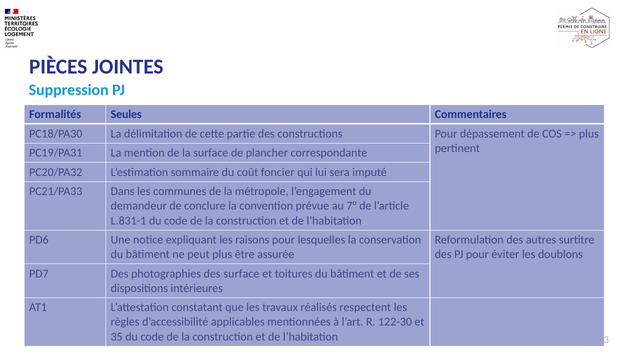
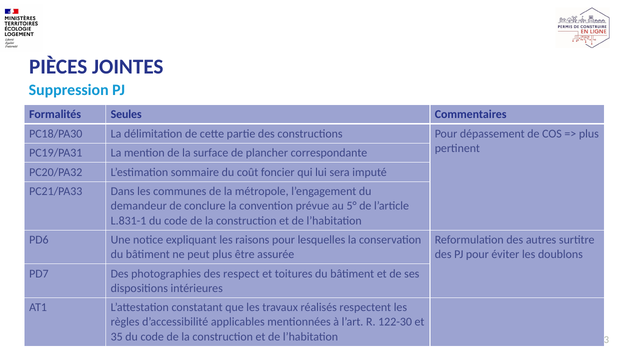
7°: 7° -> 5°
des surface: surface -> respect
